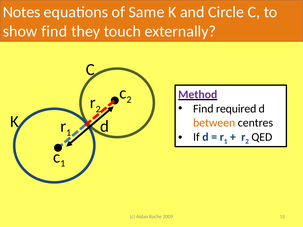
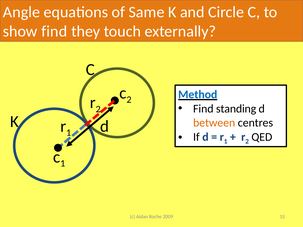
Notes: Notes -> Angle
Method colour: purple -> blue
required: required -> standing
